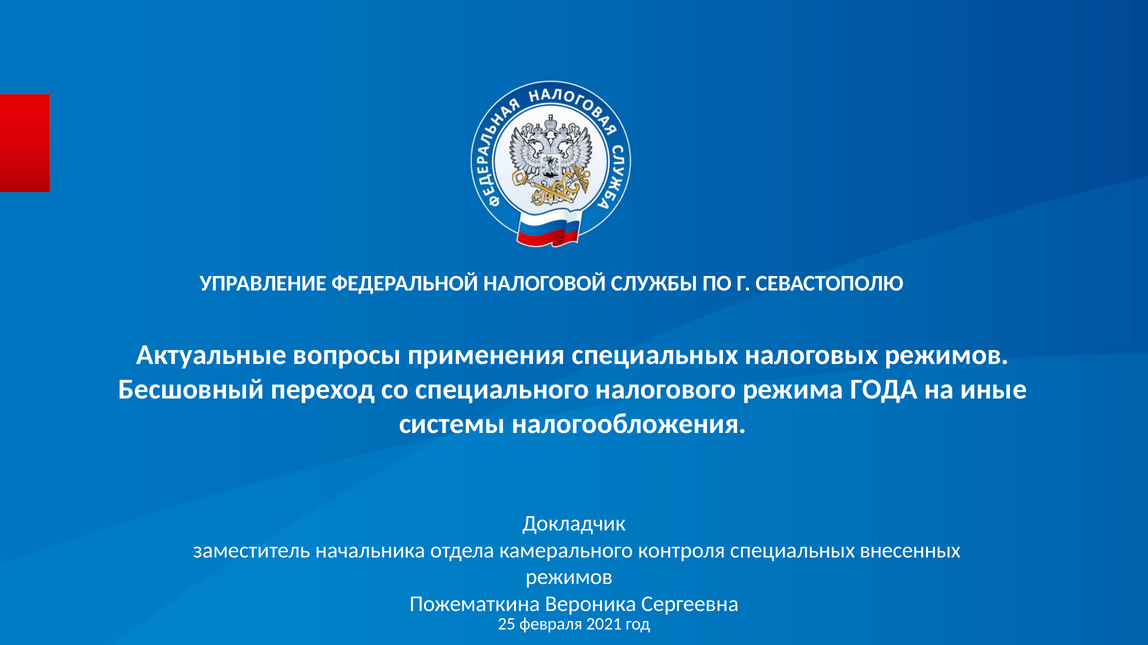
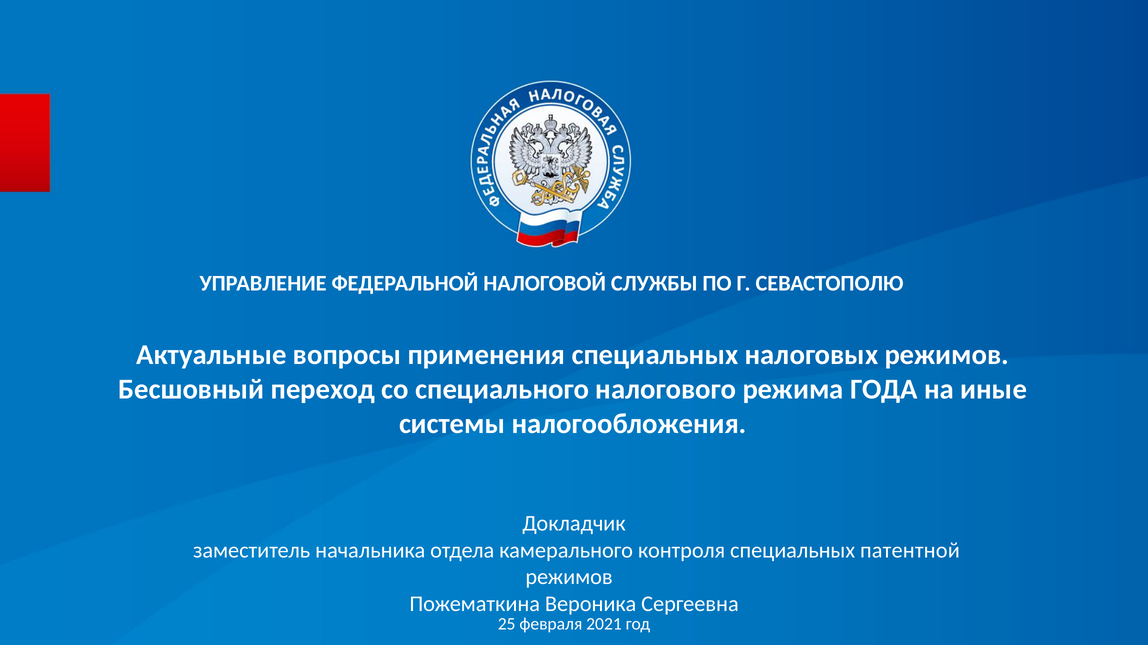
внесенных: внесенных -> патентной
